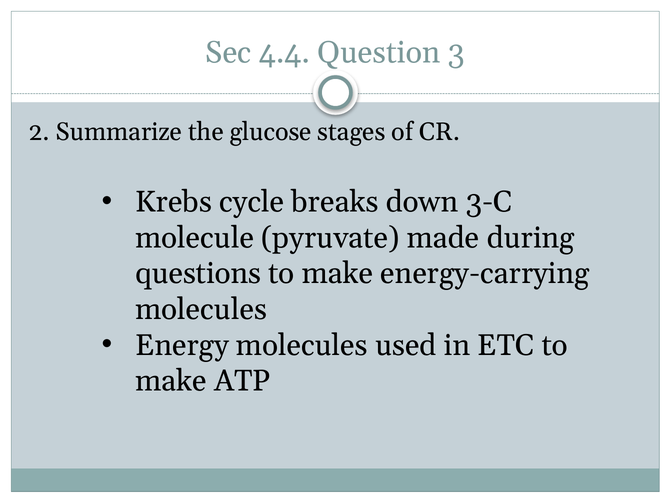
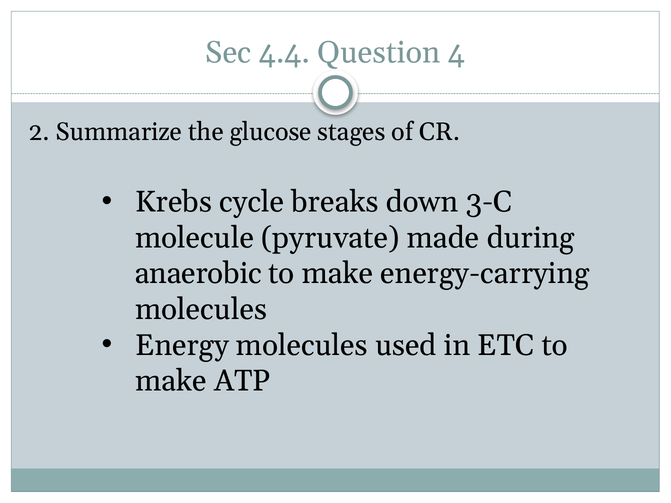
3: 3 -> 4
questions: questions -> anaerobic
